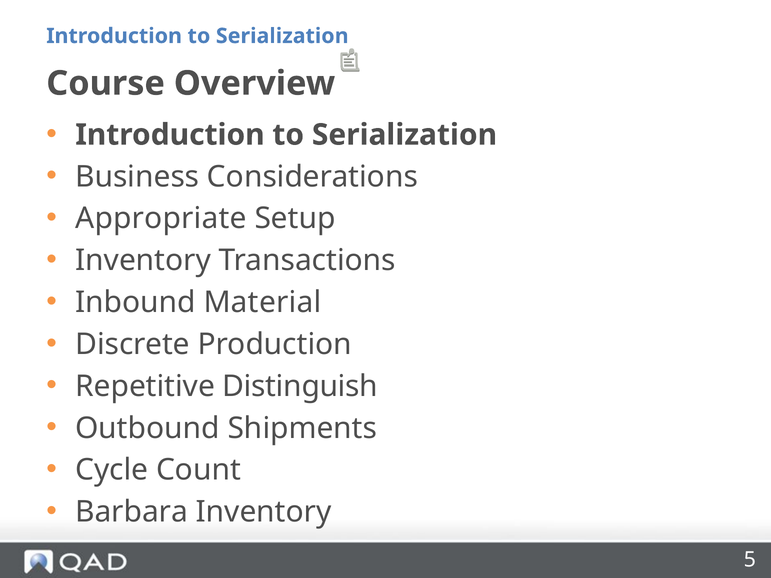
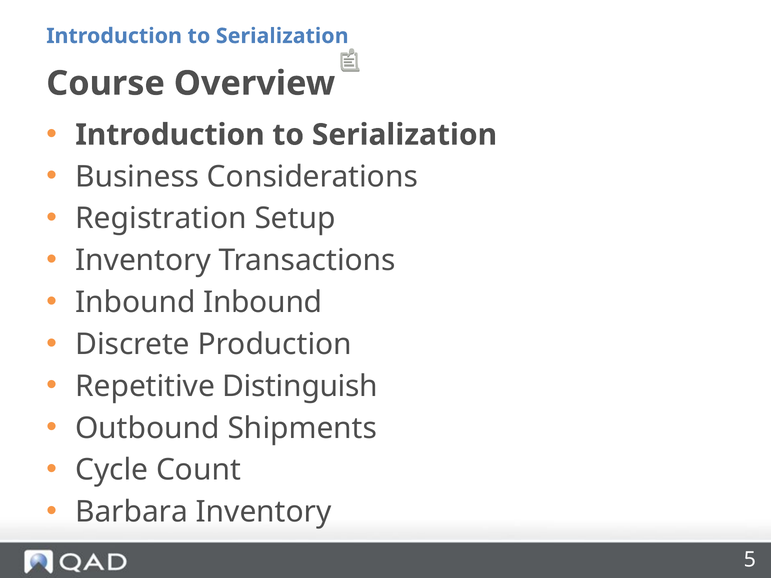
Appropriate: Appropriate -> Registration
Inbound Material: Material -> Inbound
